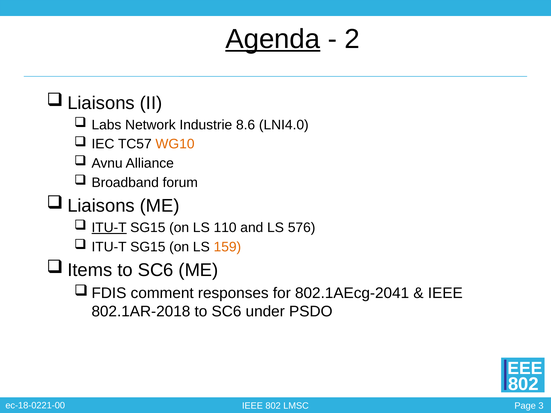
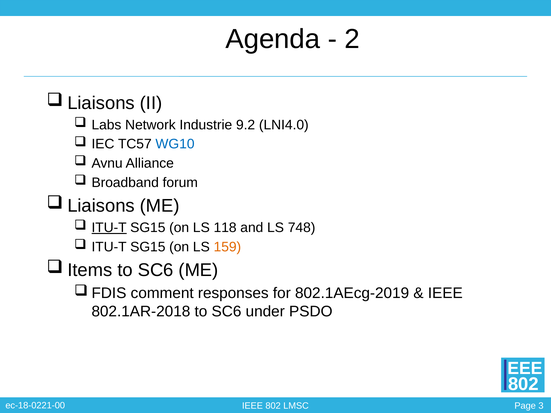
Agenda underline: present -> none
8.6: 8.6 -> 9.2
WG10 colour: orange -> blue
110: 110 -> 118
576: 576 -> 748
802.1AEcg-2041: 802.1AEcg-2041 -> 802.1AEcg-2019
